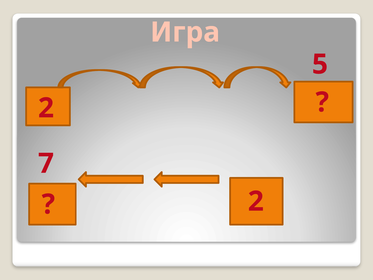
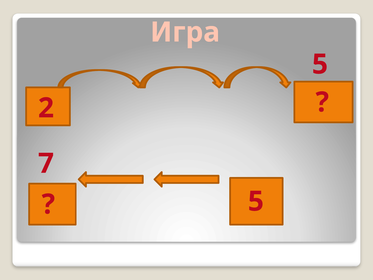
2 at (256, 201): 2 -> 5
